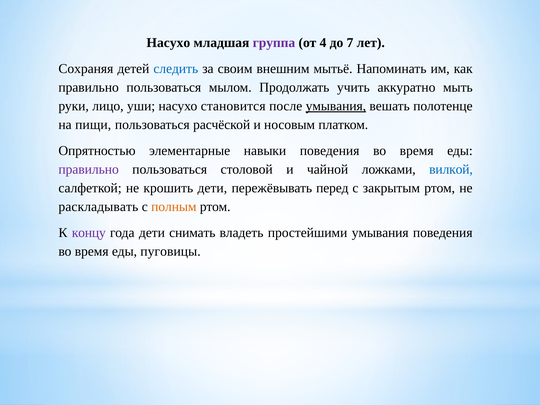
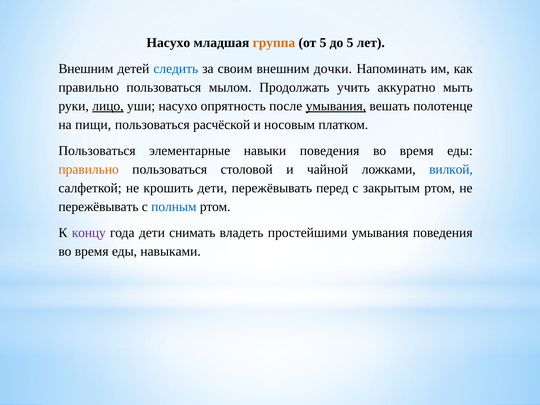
группа colour: purple -> orange
от 4: 4 -> 5
до 7: 7 -> 5
Сохраняя at (86, 69): Сохраняя -> Внешним
мытьё: мытьё -> дочки
лицо underline: none -> present
становится: становится -> опрятность
Опрятностью at (97, 151): Опрятностью -> Пользоваться
правильно at (89, 169) colour: purple -> orange
раскладывать at (98, 207): раскладывать -> пережёвывать
полным colour: orange -> blue
пуговицы: пуговицы -> навыками
